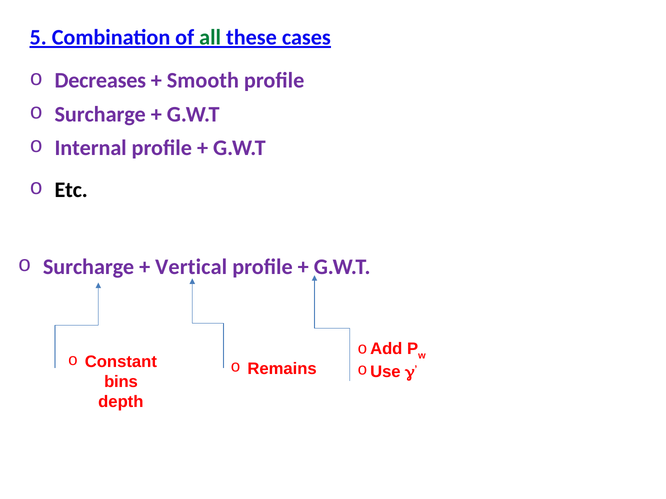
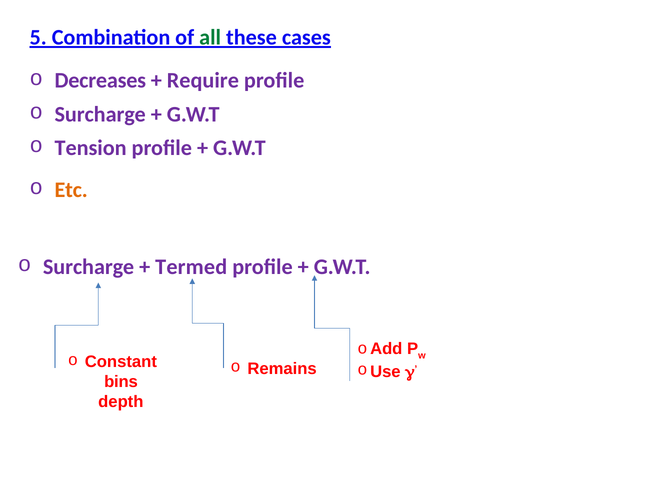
Smooth: Smooth -> Require
Internal: Internal -> Tension
Etc colour: black -> orange
Vertical: Vertical -> Termed
